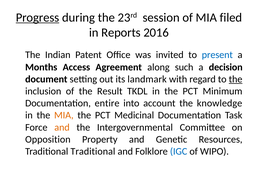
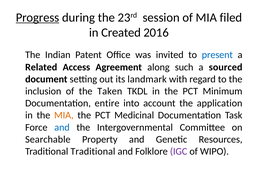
Reports: Reports -> Created
Months: Months -> Related
decision: decision -> sourced
the at (236, 79) underline: present -> none
Result: Result -> Taken
knowledge: knowledge -> application
and at (62, 127) colour: orange -> blue
Opposition: Opposition -> Searchable
IGC colour: blue -> purple
